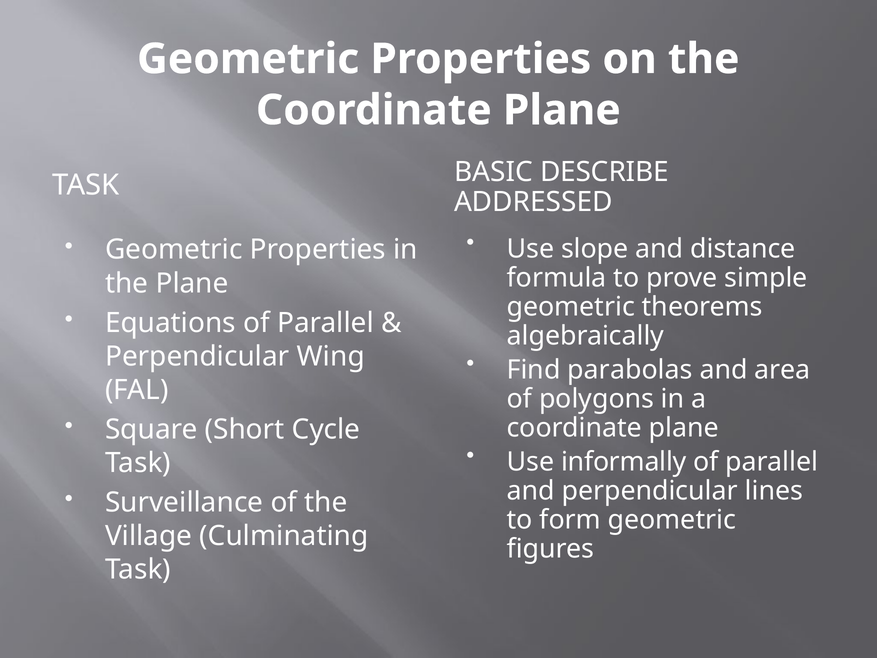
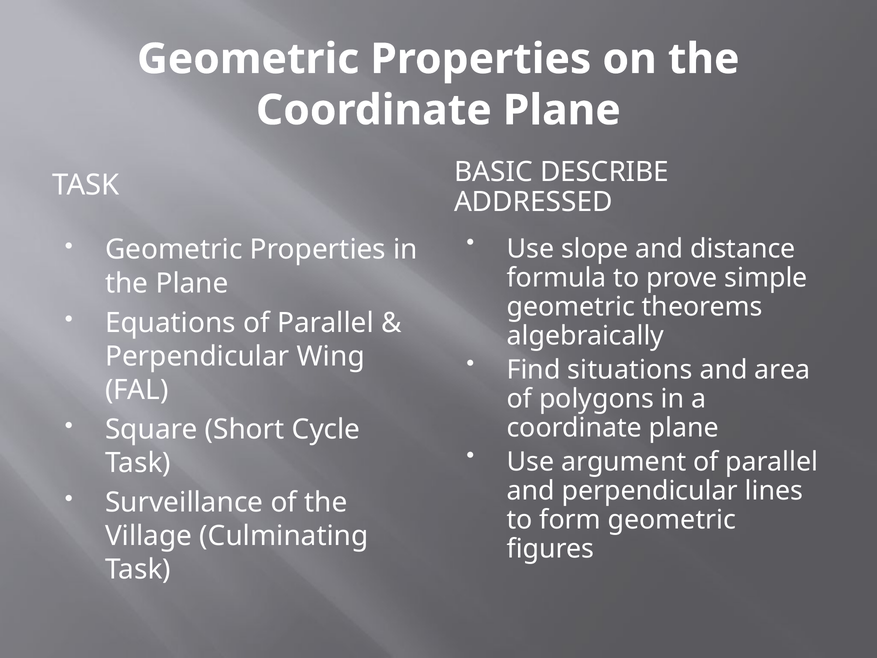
parabolas: parabolas -> situations
informally: informally -> argument
